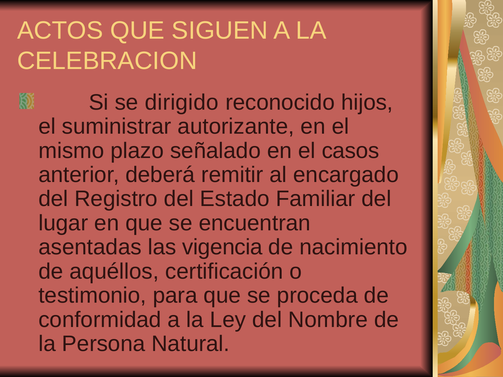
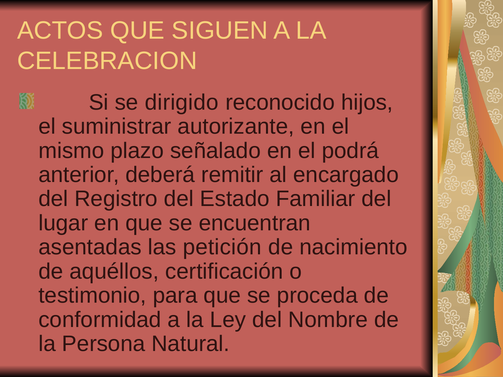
casos: casos -> podrá
vigencia: vigencia -> petición
